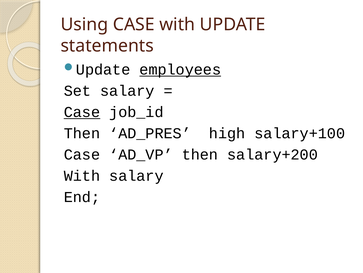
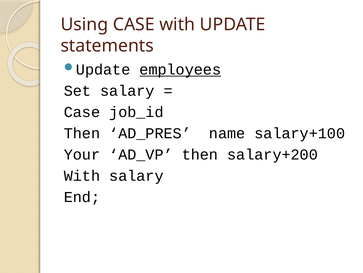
Case at (82, 112) underline: present -> none
high: high -> name
Case at (82, 154): Case -> Your
